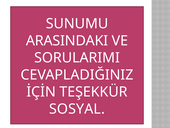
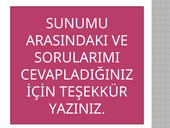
SOSYAL: SOSYAL -> YAZINIZ
